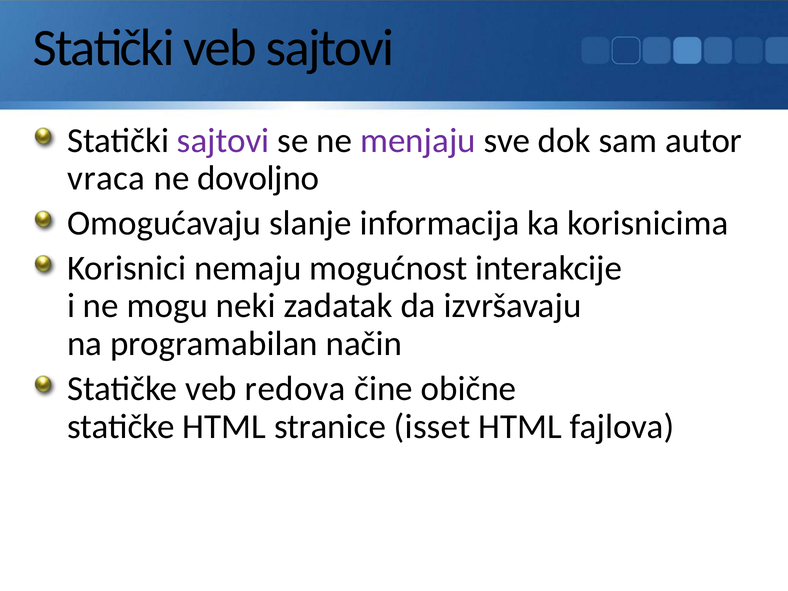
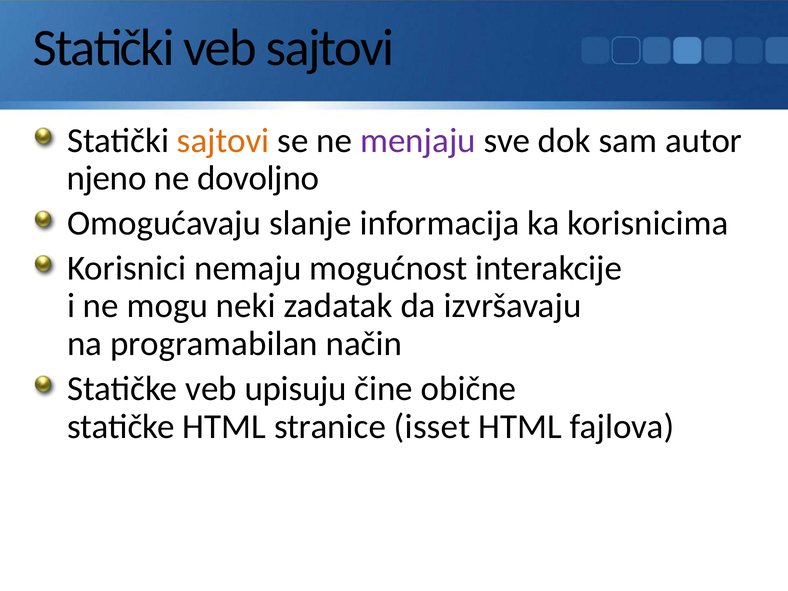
sajtovi at (223, 140) colour: purple -> orange
vraca: vraca -> njeno
redova: redova -> upisuju
